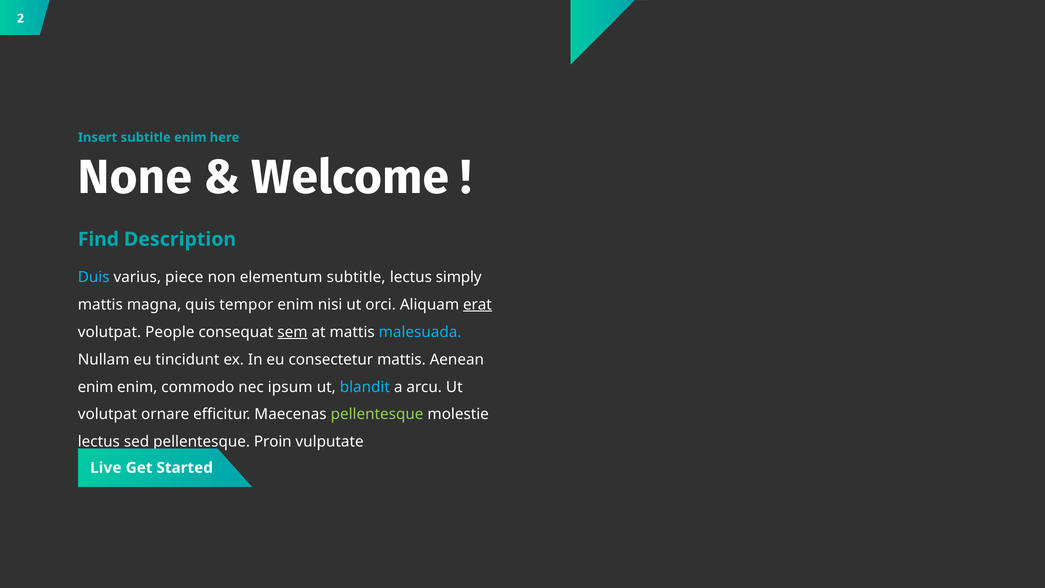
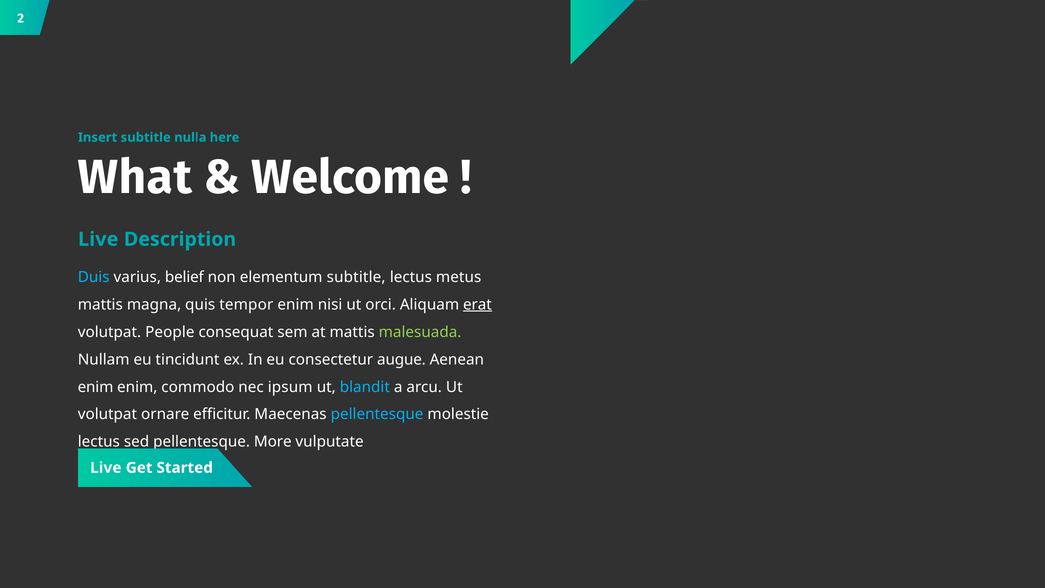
subtitle enim: enim -> nulla
None: None -> What
Find at (98, 239): Find -> Live
piece: piece -> belief
simply: simply -> metus
sem underline: present -> none
malesuada colour: light blue -> light green
consectetur mattis: mattis -> augue
pellentesque at (377, 414) colour: light green -> light blue
Proin: Proin -> More
